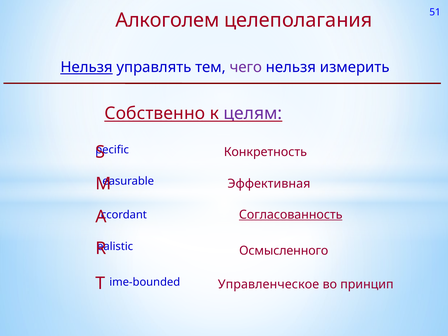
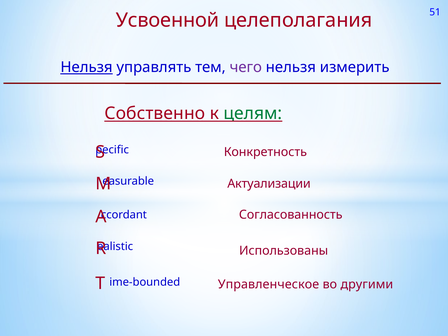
Алкоголем: Алкоголем -> Усвоенной
целям colour: purple -> green
Эффективная: Эффективная -> Актуализации
Согласованность underline: present -> none
Осмысленного: Осмысленного -> Использованы
принцип: принцип -> другими
